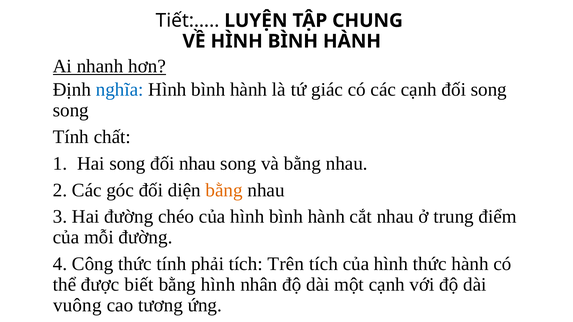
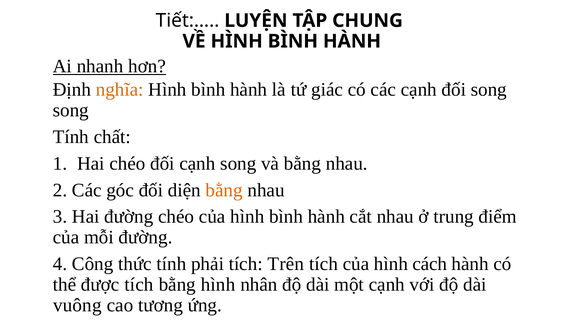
nghĩa colour: blue -> orange
Hai song: song -> chéo
đối nhau: nhau -> cạnh
hình thức: thức -> cách
được biết: biết -> tích
